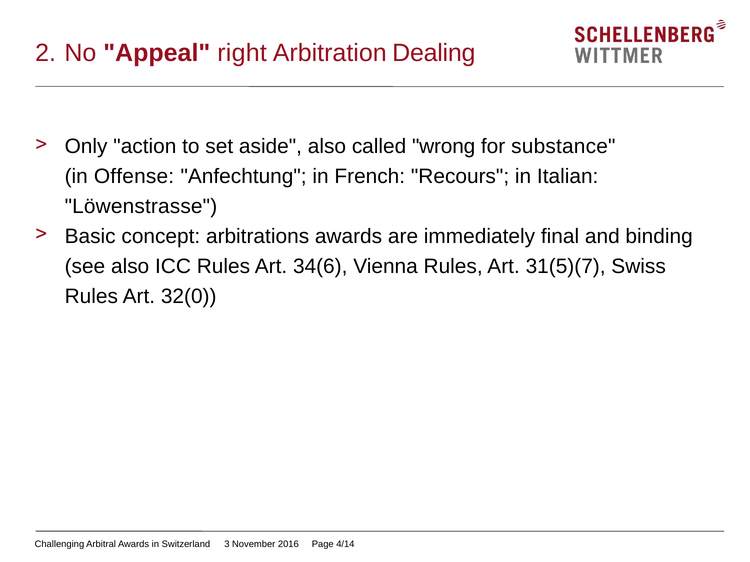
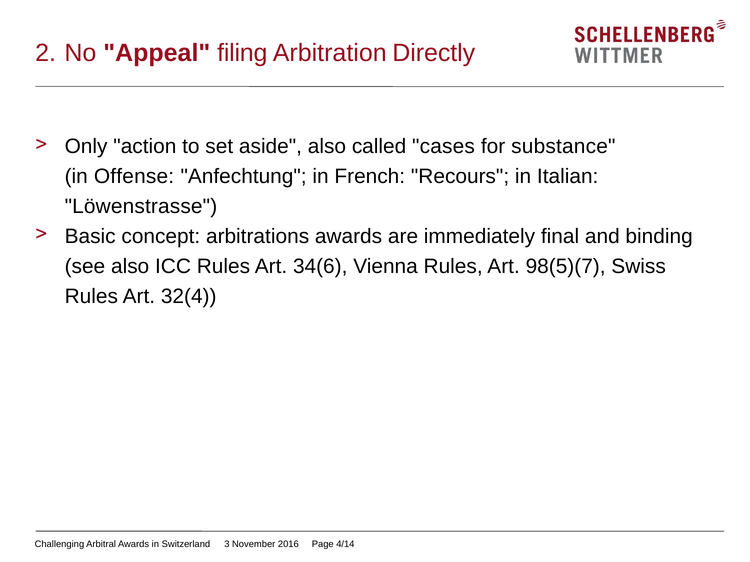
right: right -> filing
Dealing: Dealing -> Directly
wrong: wrong -> cases
31(5)(7: 31(5)(7 -> 98(5)(7
32(0: 32(0 -> 32(4
